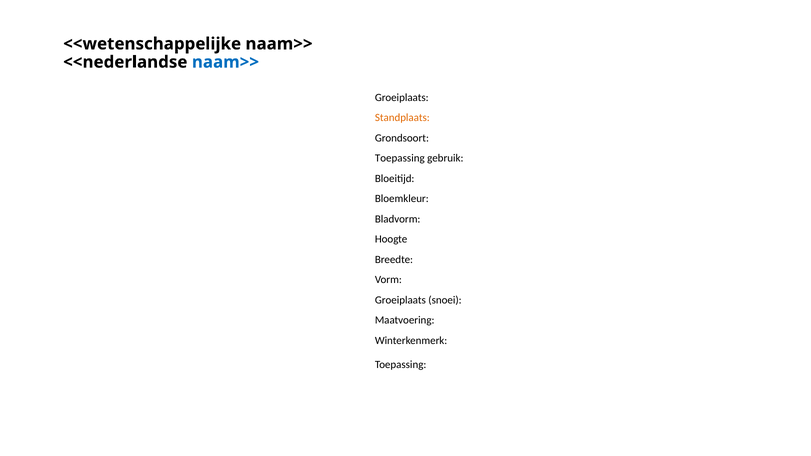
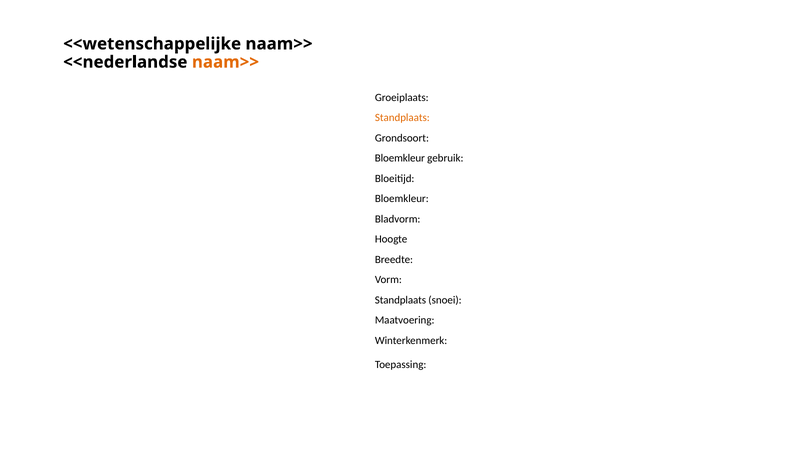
naam>> at (225, 62) colour: blue -> orange
Toepassing at (400, 158): Toepassing -> Bloemkleur
Groeiplaats at (400, 300): Groeiplaats -> Standplaats
